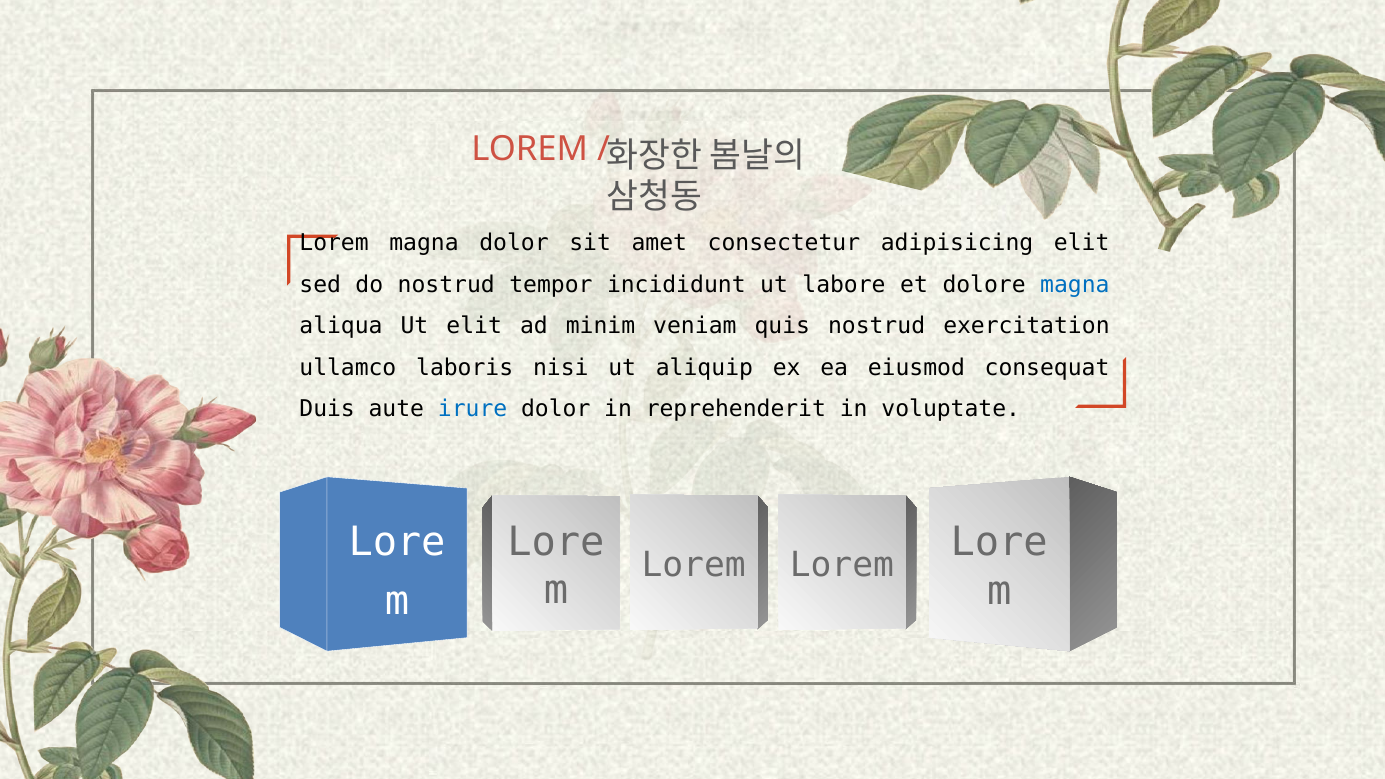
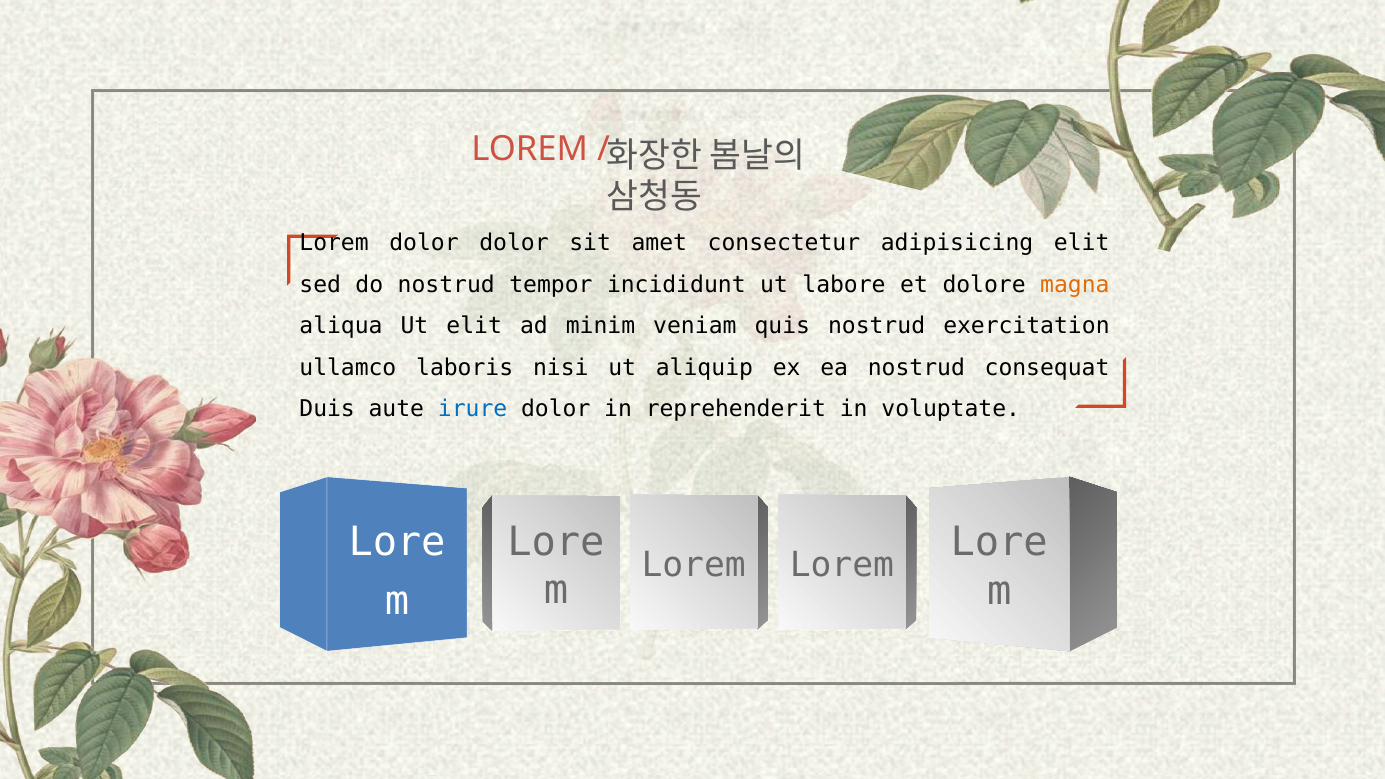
Lorem magna: magna -> dolor
magna at (1075, 285) colour: blue -> orange
ea eiusmod: eiusmod -> nostrud
